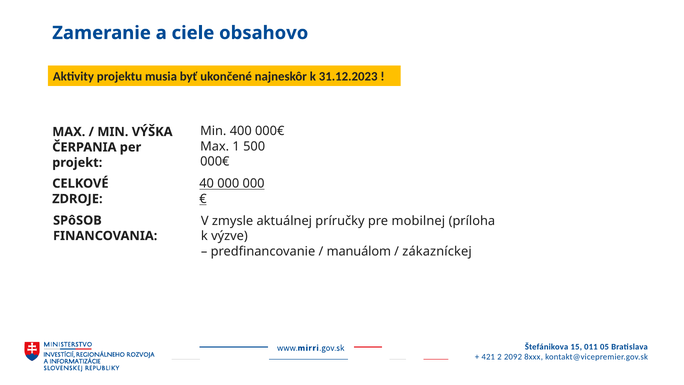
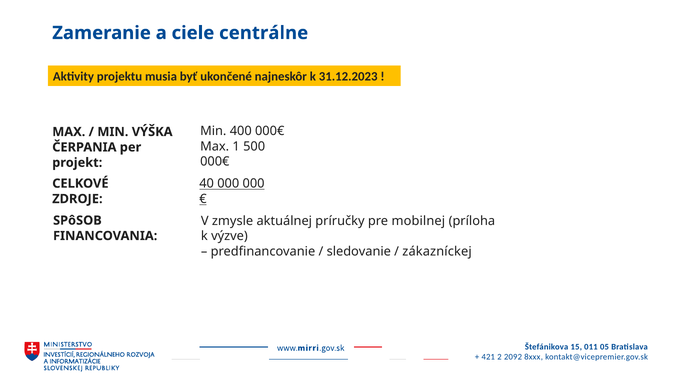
obsahovo: obsahovo -> centrálne
manuálom: manuálom -> sledovanie
